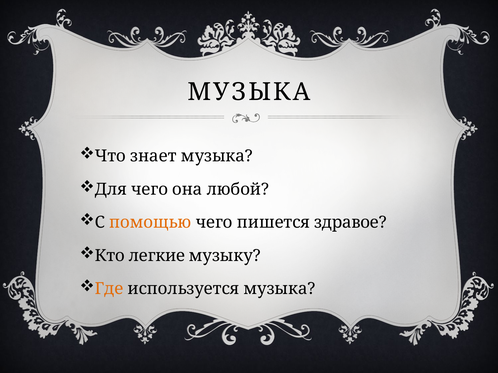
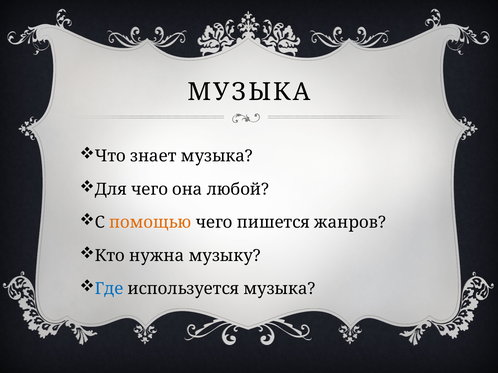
здравое: здравое -> жанров
легкие: легкие -> нужна
Где colour: orange -> blue
